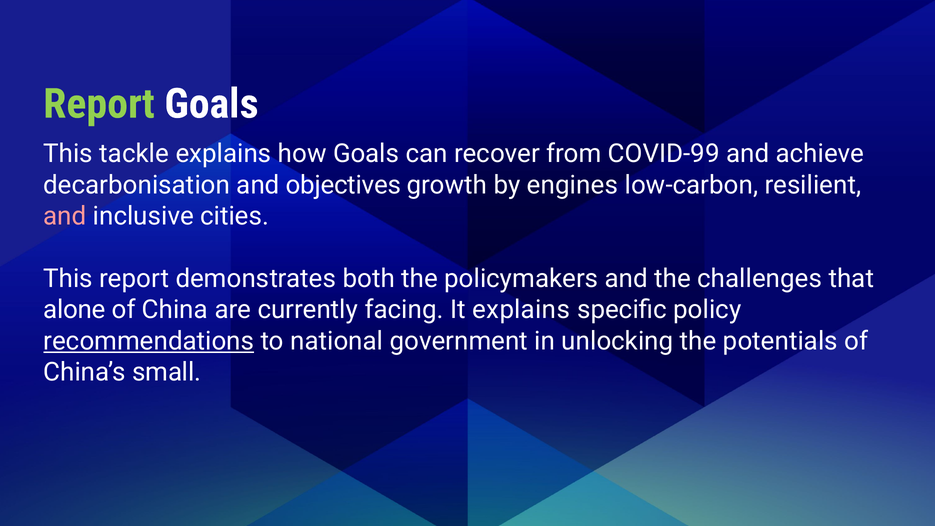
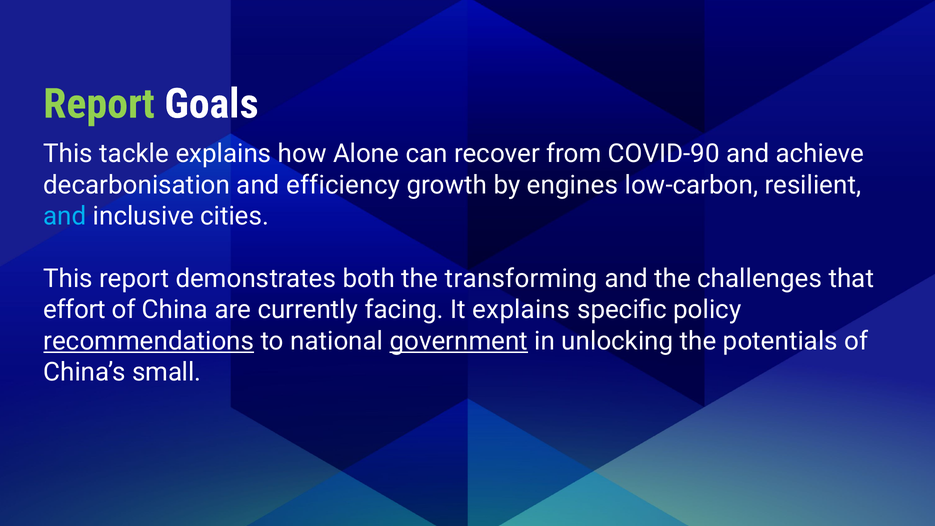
how Goals: Goals -> Alone
COVID-99: COVID-99 -> COVID-90
objectives: objectives -> efficiency
and at (65, 216) colour: pink -> light blue
policymakers: policymakers -> transforming
alone: alone -> effort
government underline: none -> present
